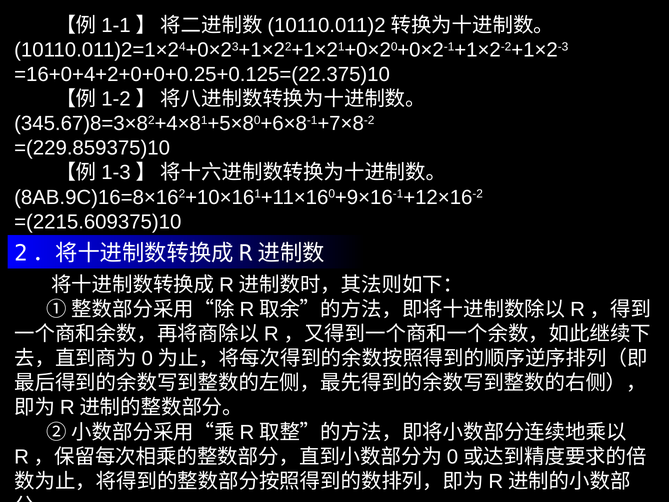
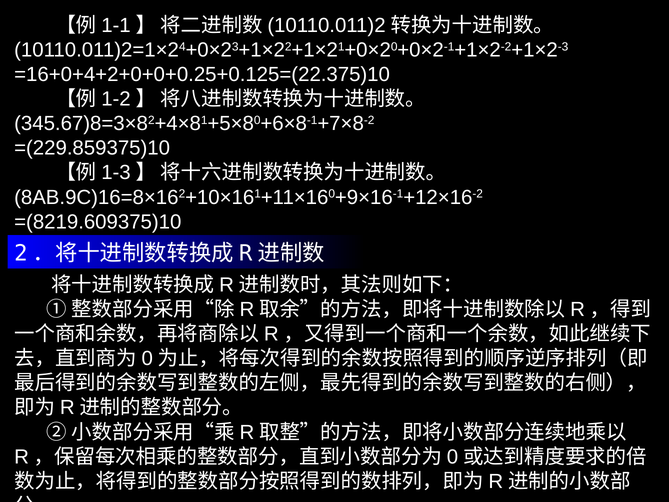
=(2215.609375)10: =(2215.609375)10 -> =(8219.609375)10
